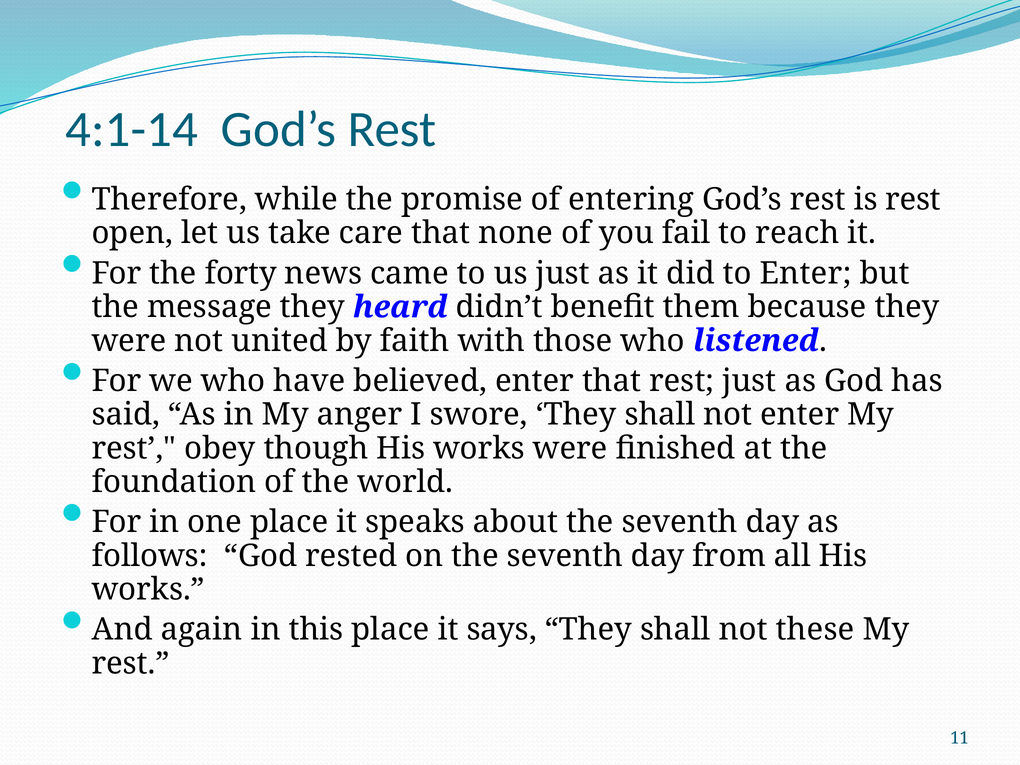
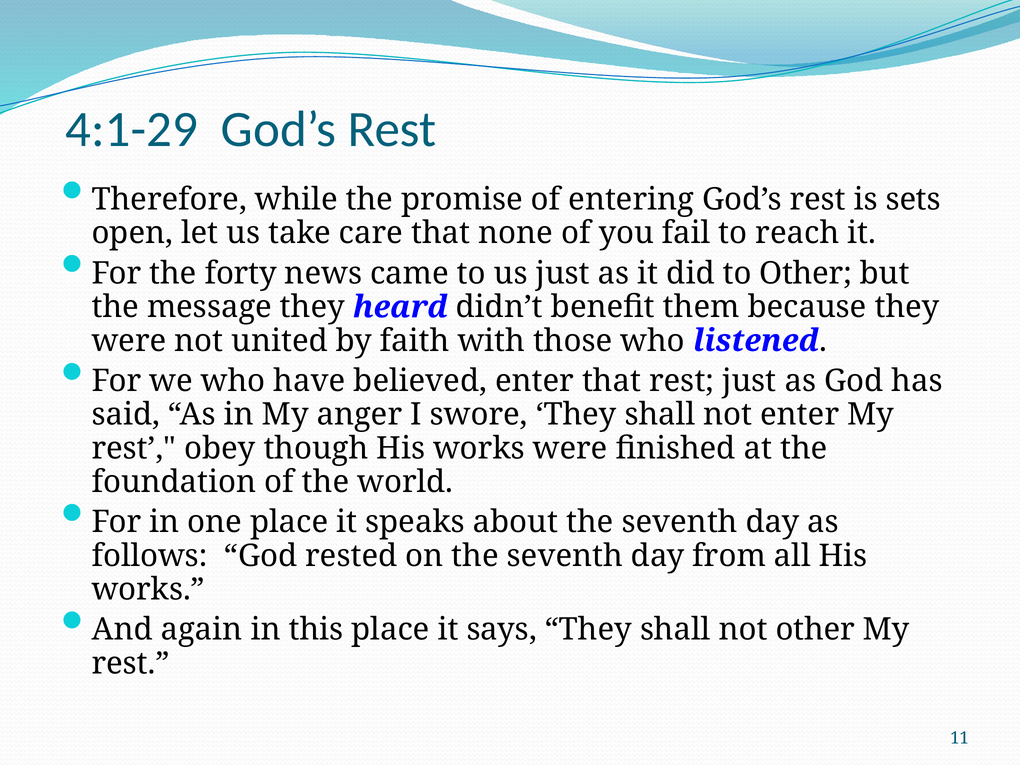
4:1-14: 4:1-14 -> 4:1-29
is rest: rest -> sets
to Enter: Enter -> Other
not these: these -> other
